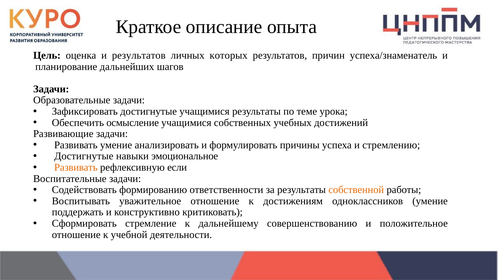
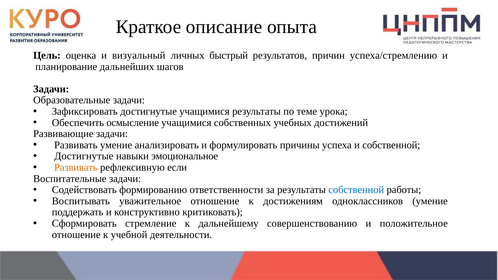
и результатов: результатов -> визуальный
которых: которых -> быстрый
успеха/знаменатель: успеха/знаменатель -> успеха/стремлению
и стремлению: стремлению -> собственной
собственной at (356, 190) colour: orange -> blue
